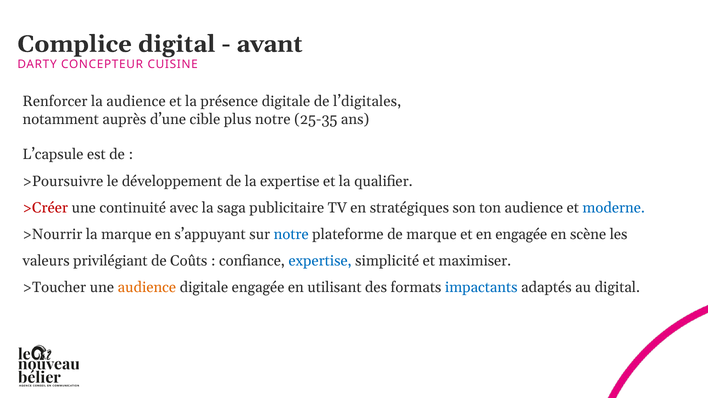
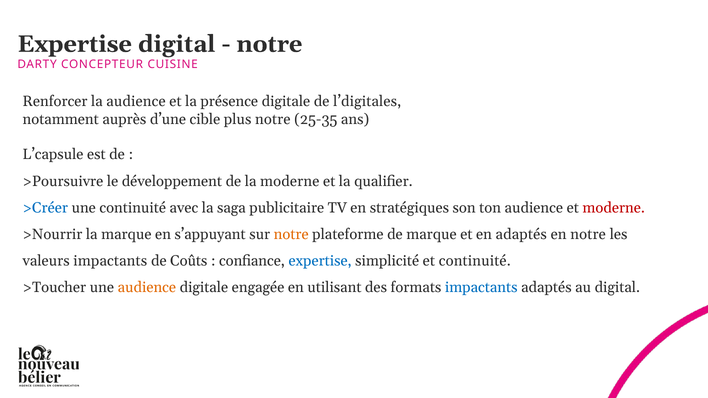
Complice at (75, 44): Complice -> Expertise
avant at (269, 44): avant -> notre
la expertise: expertise -> moderne
>Créer colour: red -> blue
moderne at (614, 208) colour: blue -> red
notre at (291, 234) colour: blue -> orange
en engagée: engagée -> adaptés
en scène: scène -> notre
valeurs privilégiant: privilégiant -> impactants
et maximiser: maximiser -> continuité
